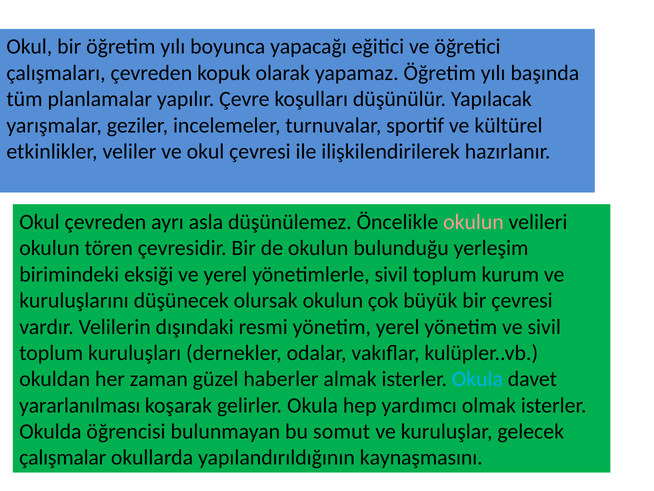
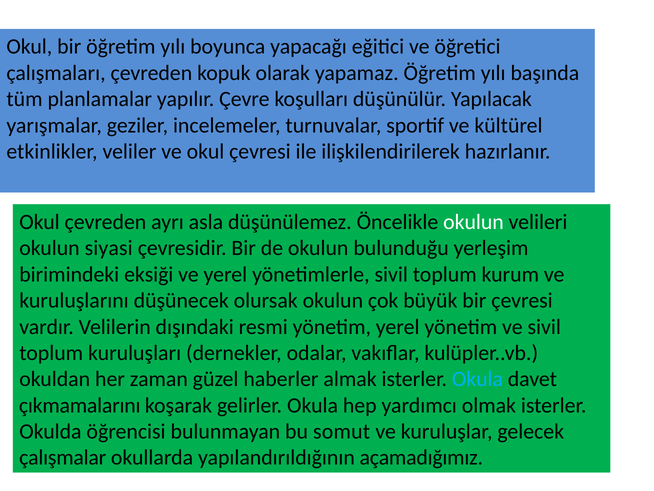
okulun at (473, 222) colour: pink -> white
tören: tören -> siyasi
yararlanılması: yararlanılması -> çıkmamalarını
kaynaşmasını: kaynaşmasını -> açamadığımız
